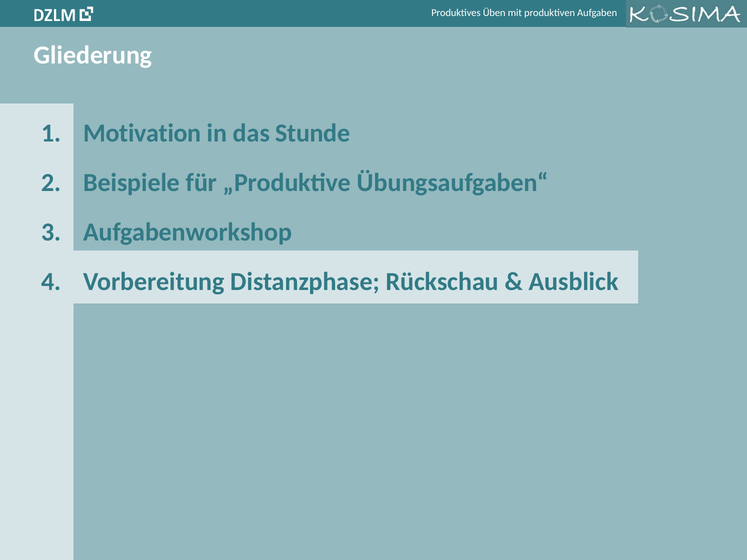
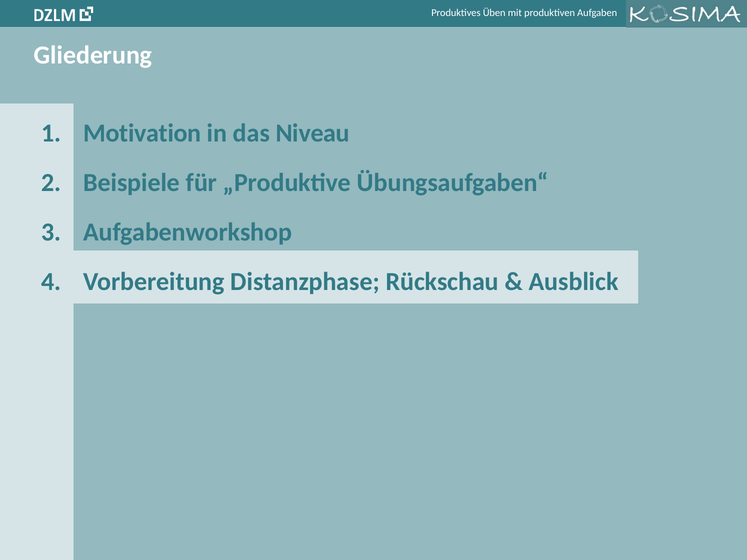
Stunde: Stunde -> Niveau
